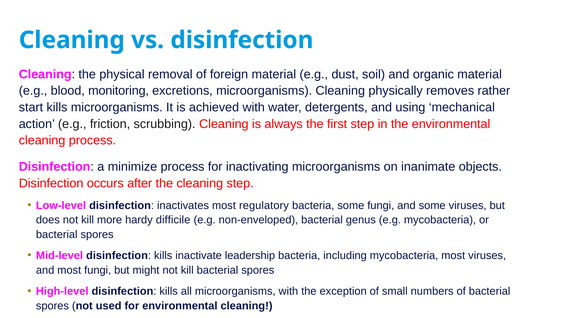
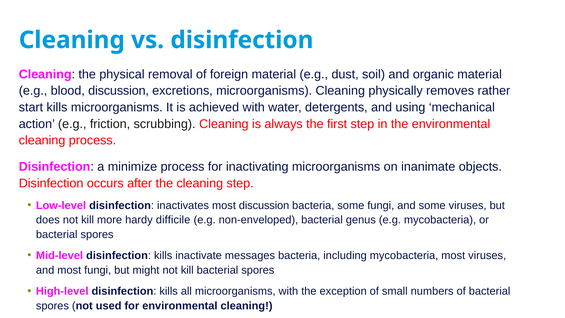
blood monitoring: monitoring -> discussion
most regulatory: regulatory -> discussion
leadership: leadership -> messages
